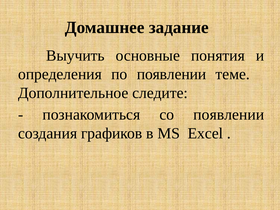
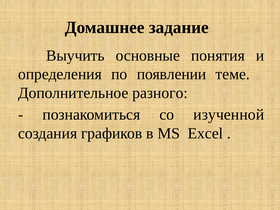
следите: следите -> разного
со появлении: появлении -> изученной
